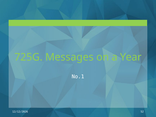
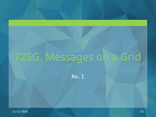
Year: Year -> Grid
